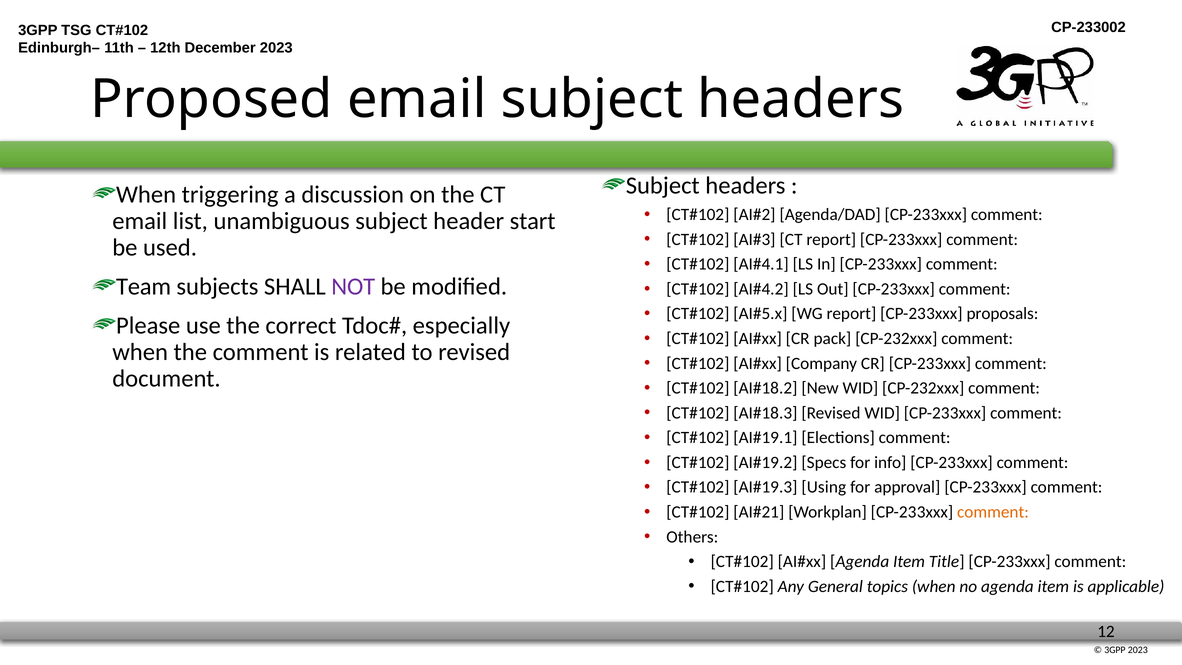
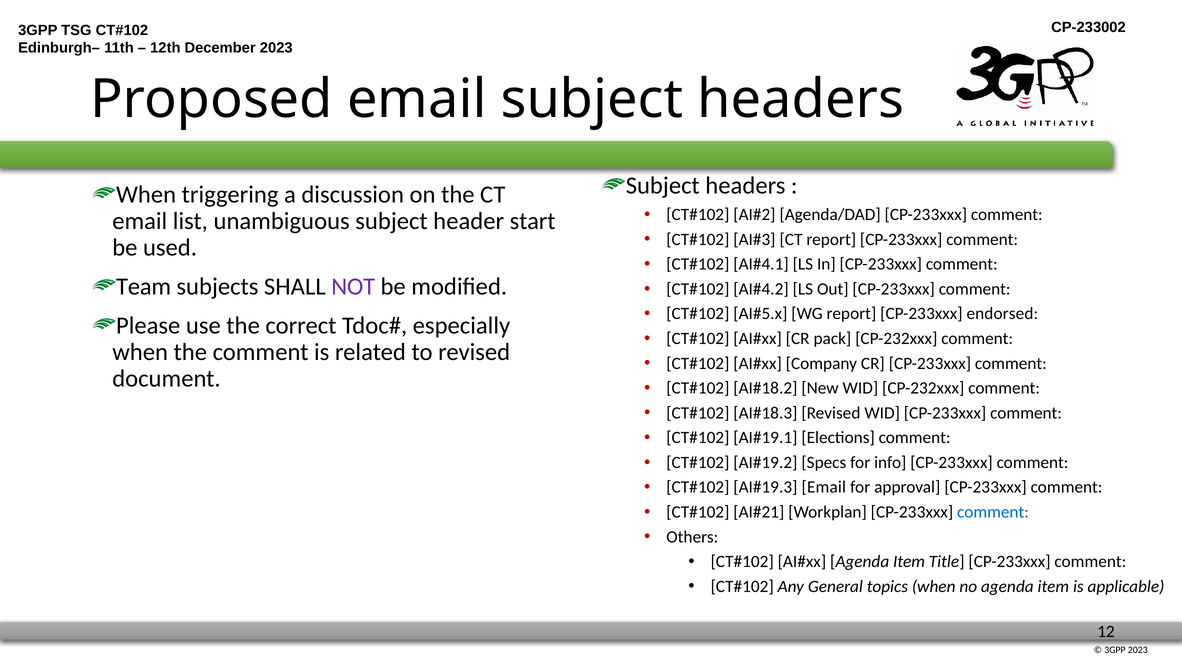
proposals: proposals -> endorsed
Using at (824, 487): Using -> Email
comment at (993, 512) colour: orange -> blue
